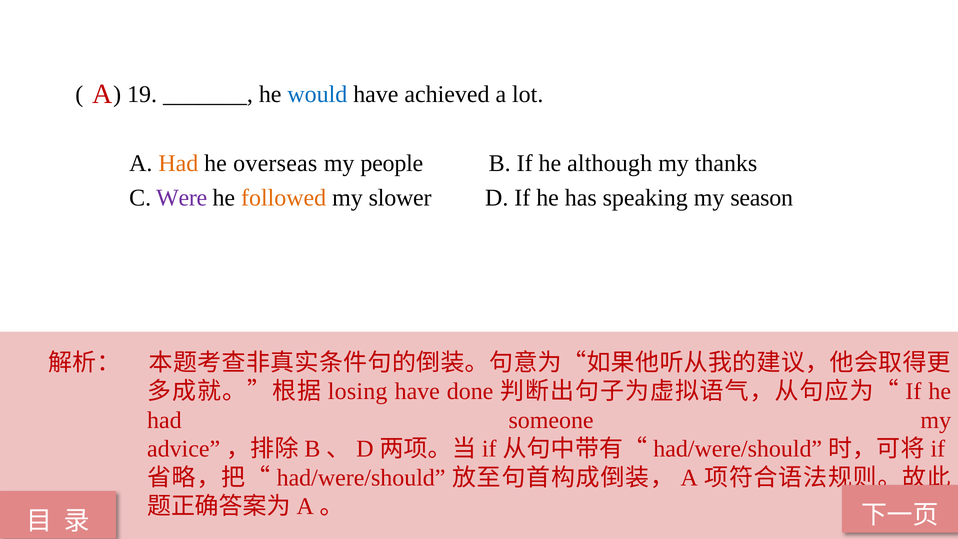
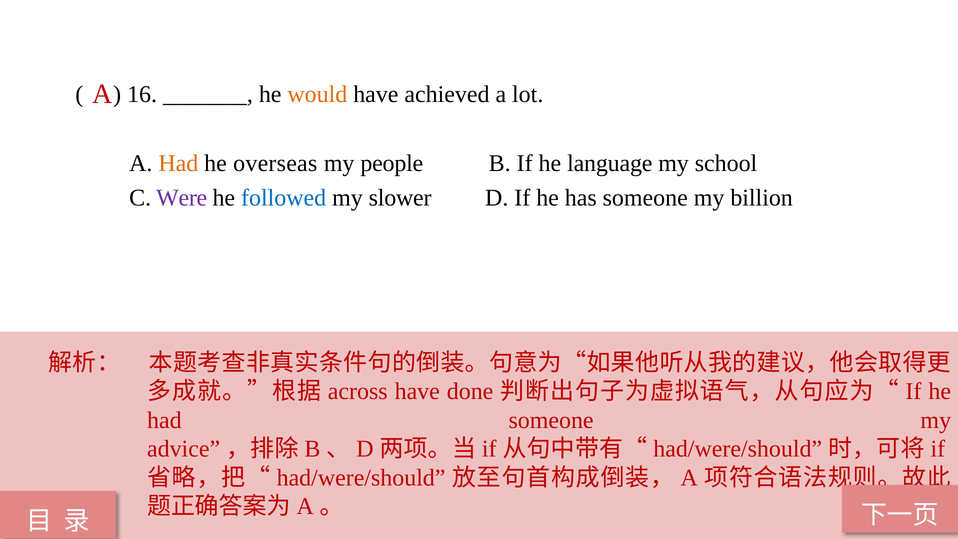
19: 19 -> 16
would colour: blue -> orange
although: although -> language
thanks: thanks -> school
followed colour: orange -> blue
has speaking: speaking -> someone
season: season -> billion
losing: losing -> across
